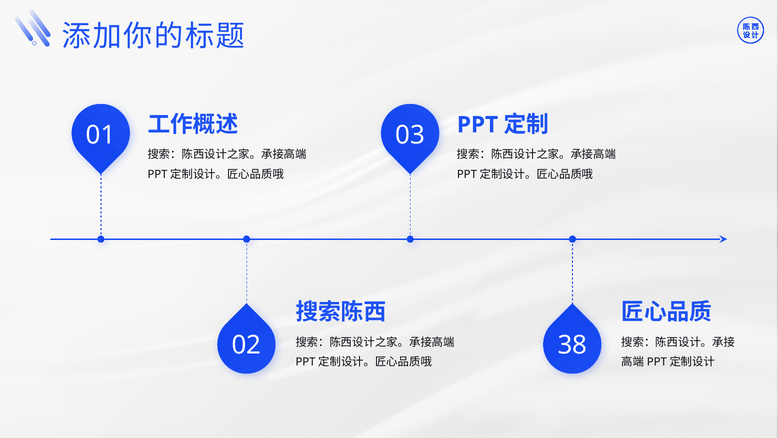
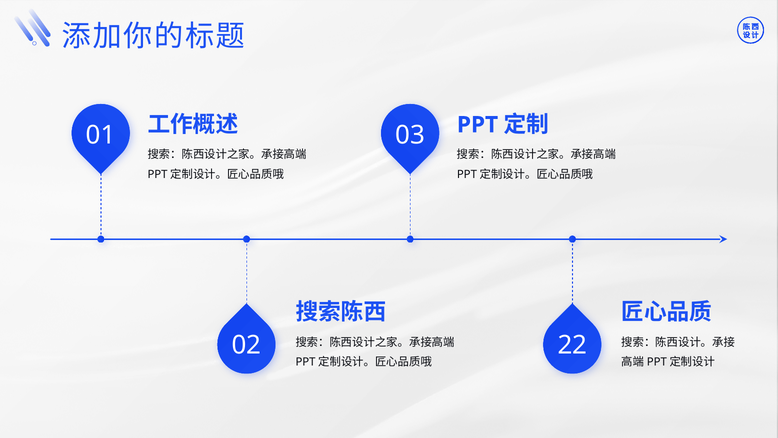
38: 38 -> 22
